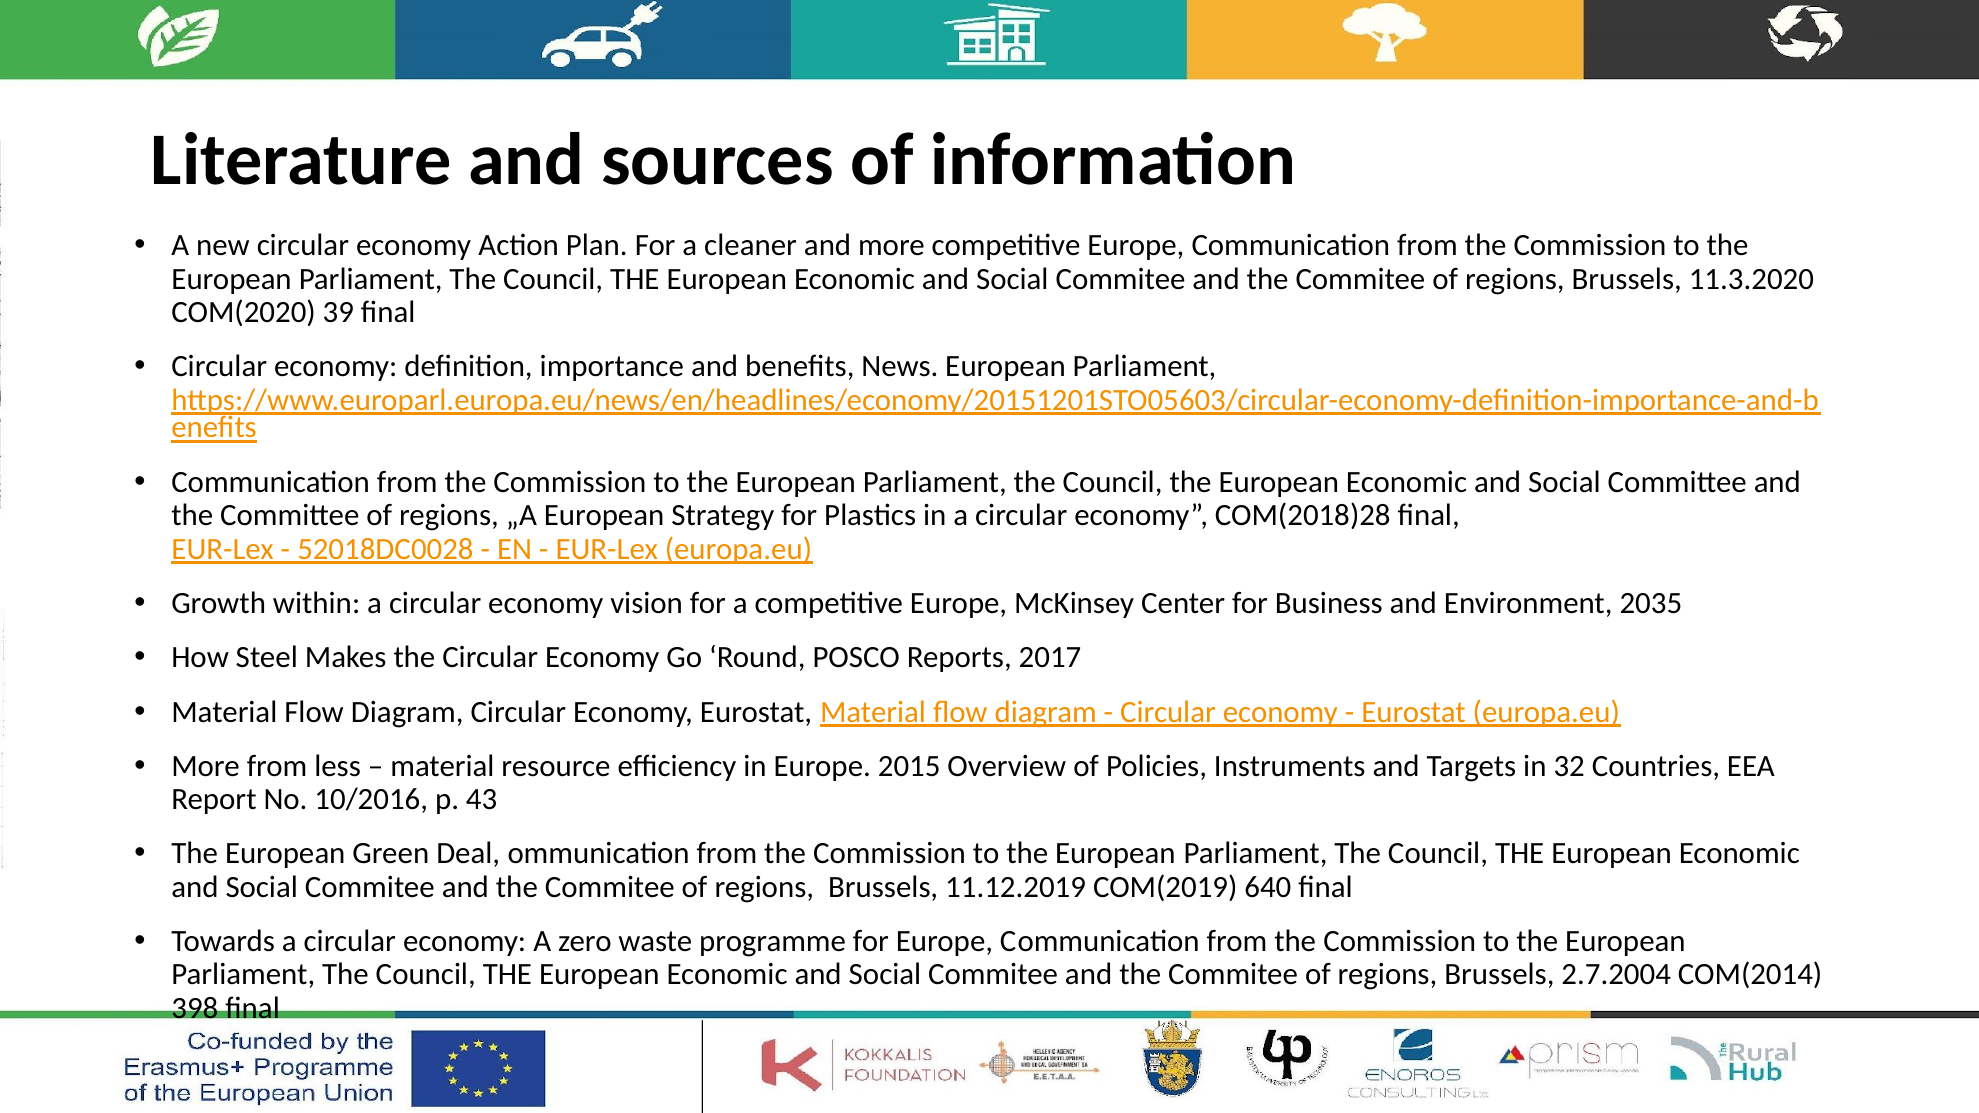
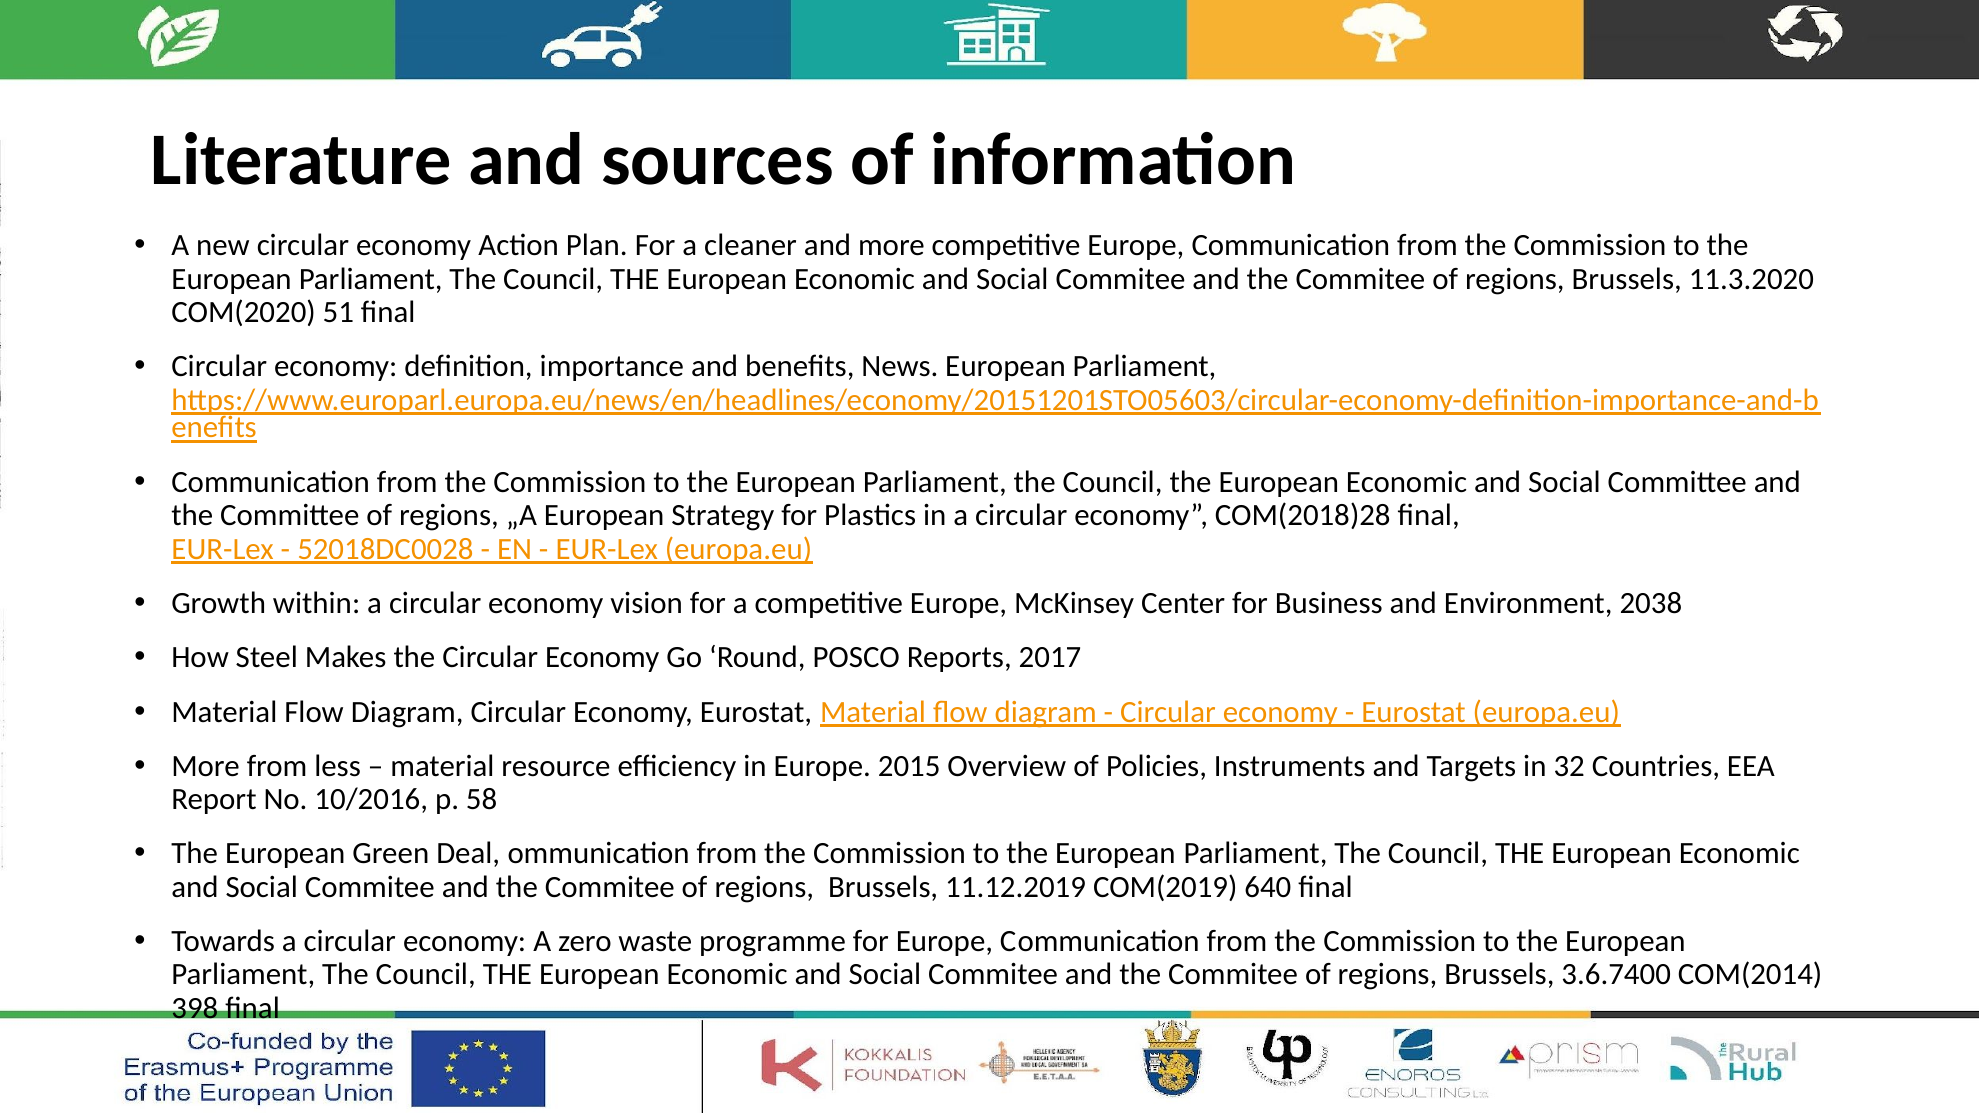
39: 39 -> 51
2035: 2035 -> 2038
43: 43 -> 58
2.7.2004: 2.7.2004 -> 3.6.7400
